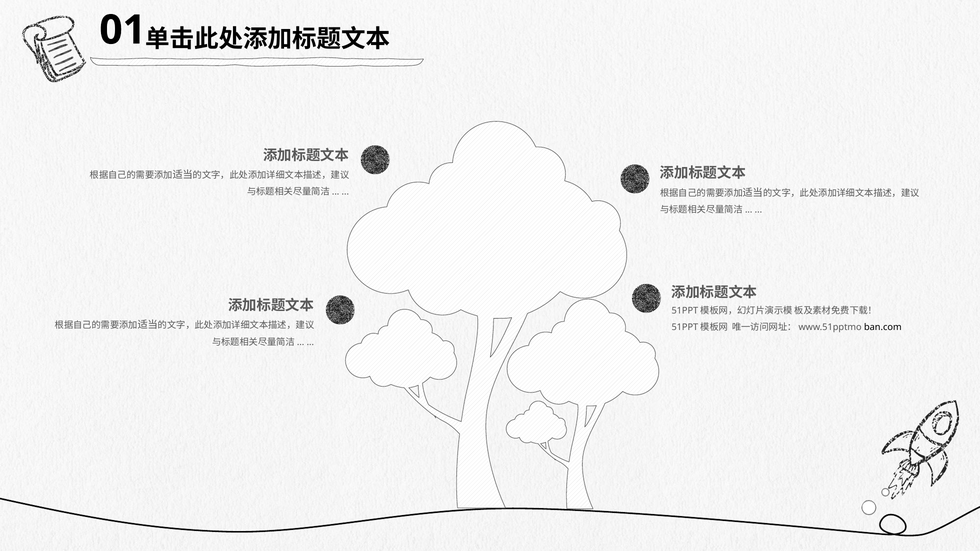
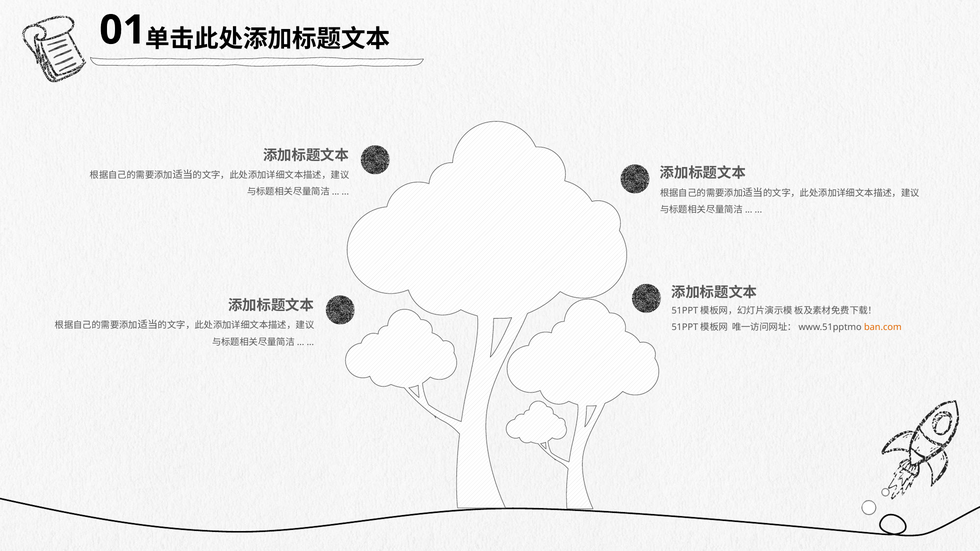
ban.com colour: black -> orange
